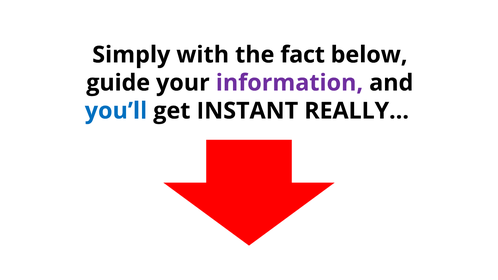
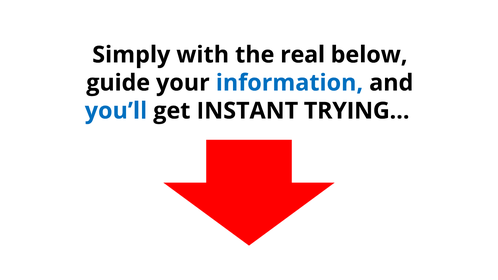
fact: fact -> real
information colour: purple -> blue
REALLY…: REALLY… -> TRYING…
